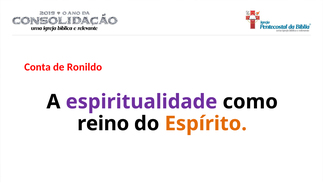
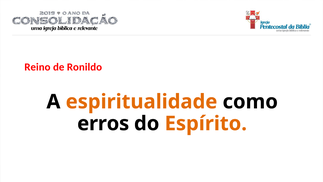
Conta: Conta -> Reino
espiritualidade colour: purple -> orange
reino: reino -> erros
